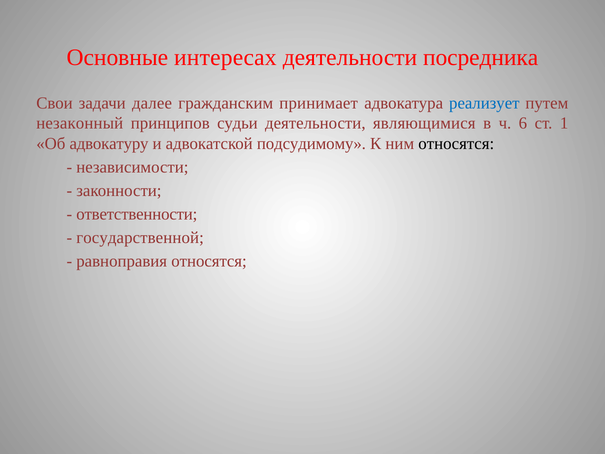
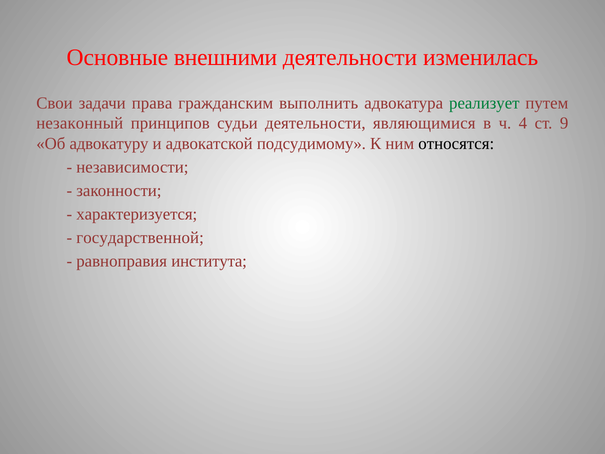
интересах: интересах -> внешними
посредника: посредника -> изменилась
далее: далее -> права
принимает: принимает -> выполнить
реализует colour: blue -> green
6: 6 -> 4
1: 1 -> 9
ответственности: ответственности -> характеризуется
равноправия относятся: относятся -> института
